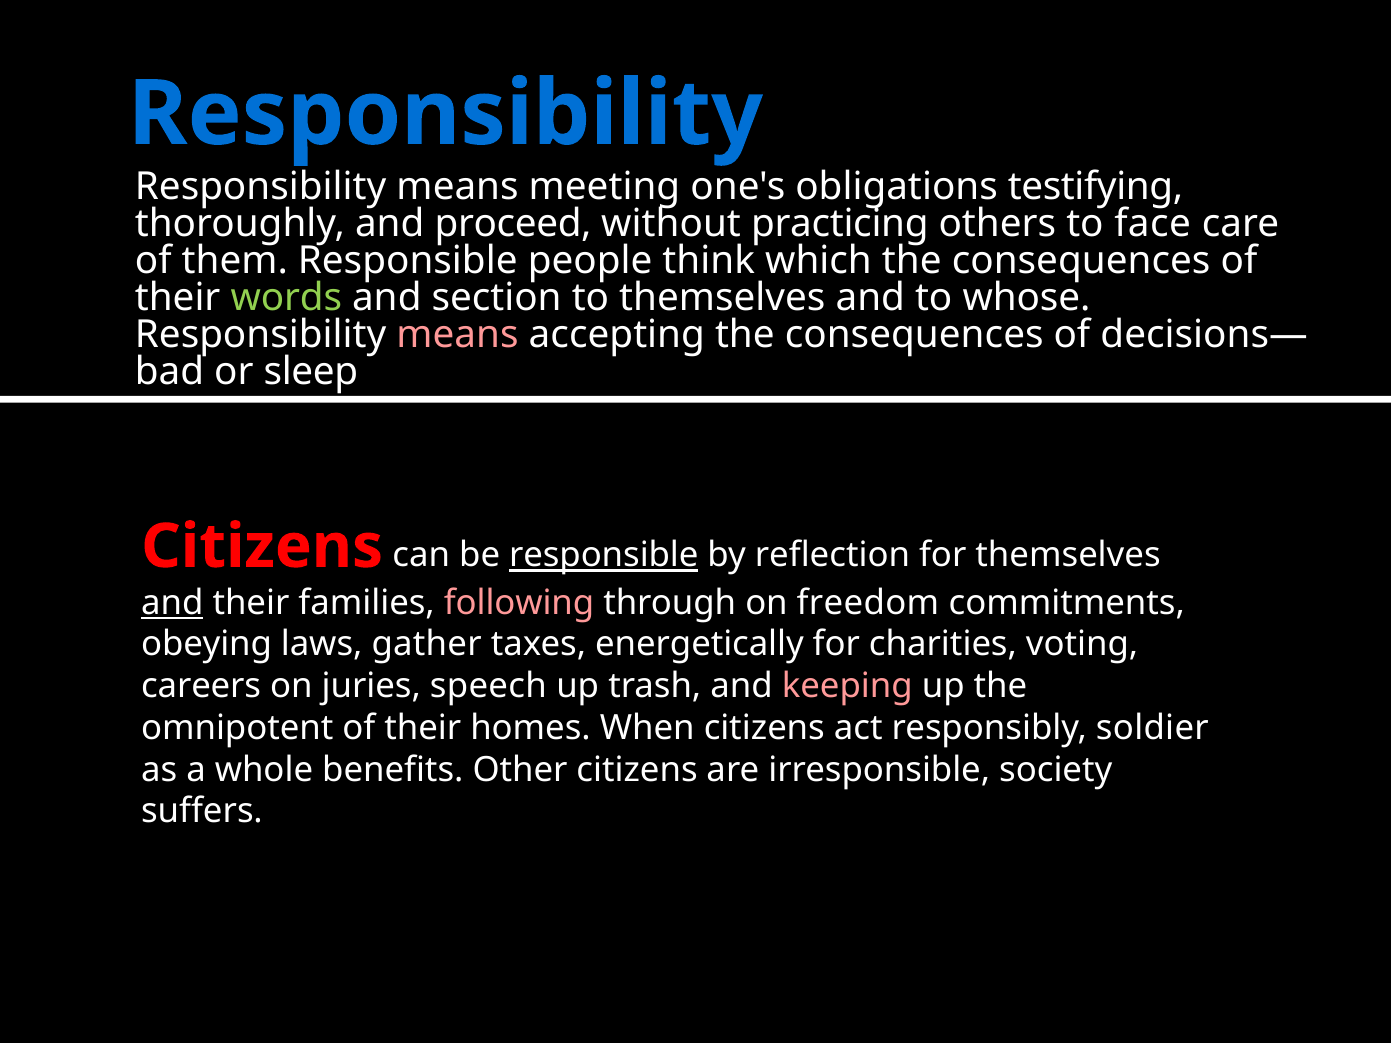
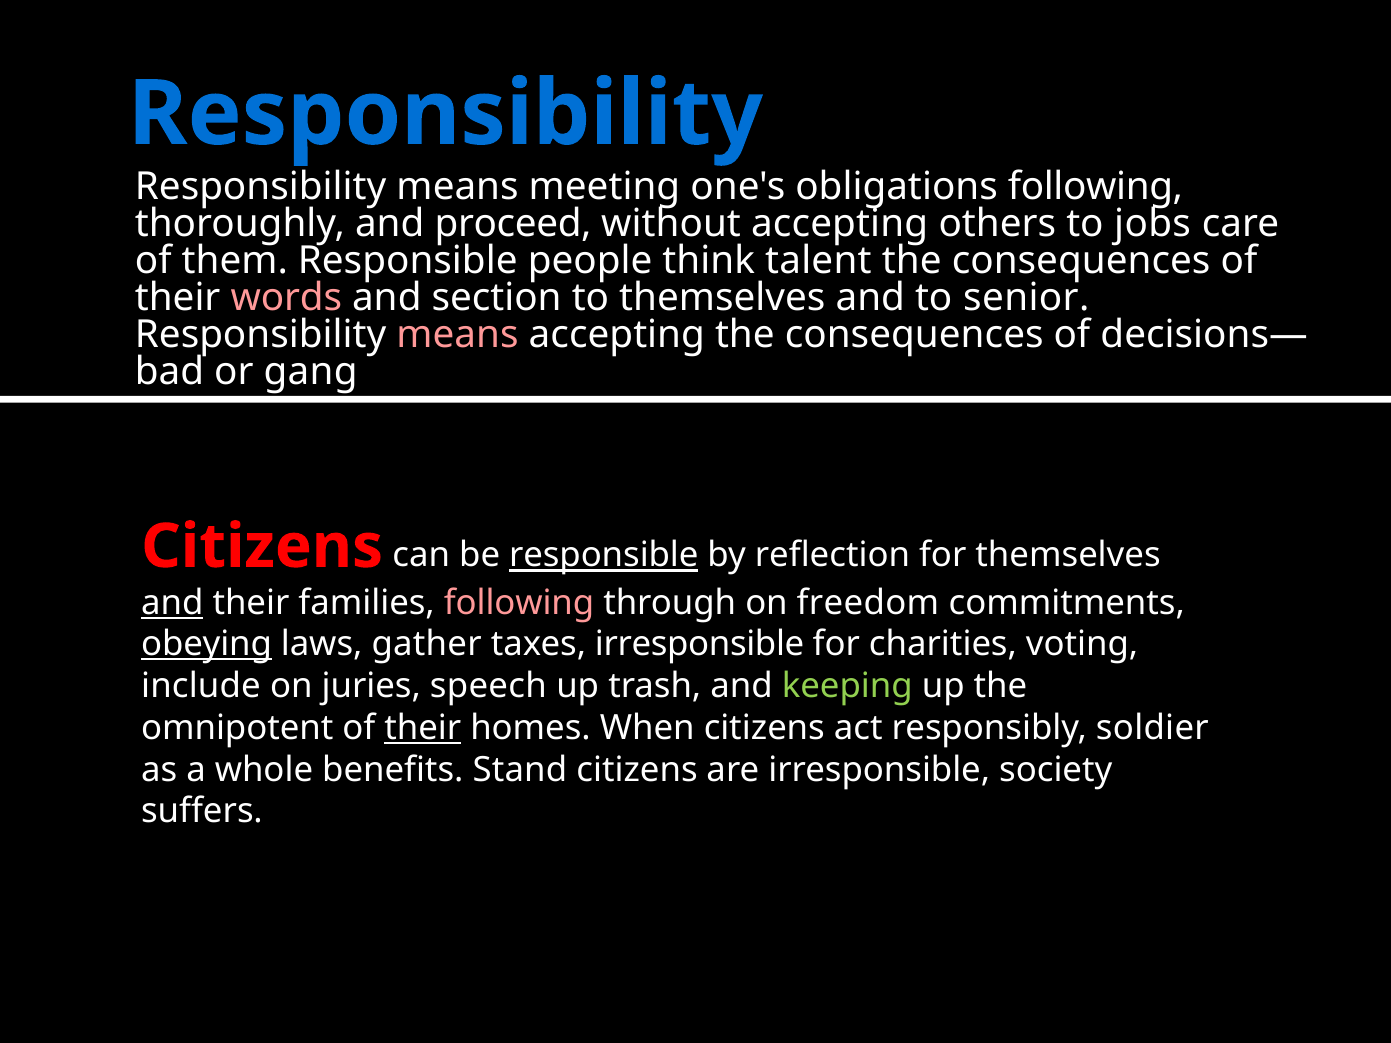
obligations testifying: testifying -> following
without practicing: practicing -> accepting
face: face -> jobs
which: which -> talent
words colour: light green -> pink
whose: whose -> senior
sleep: sleep -> gang
obeying underline: none -> present
taxes energetically: energetically -> irresponsible
careers: careers -> include
keeping colour: pink -> light green
their at (423, 728) underline: none -> present
Other: Other -> Stand
